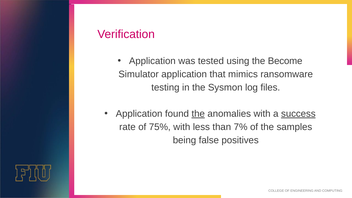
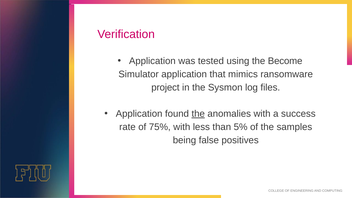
testing: testing -> project
success underline: present -> none
7%: 7% -> 5%
